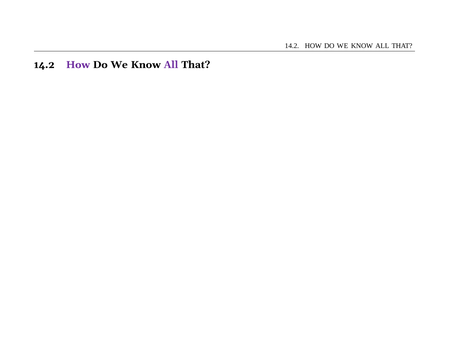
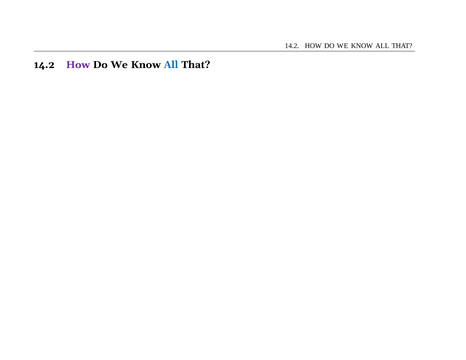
All at (171, 65) colour: purple -> blue
